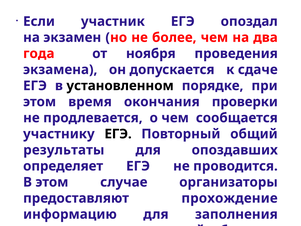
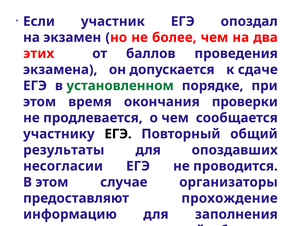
года: года -> этих
ноября: ноября -> баллов
установленном colour: black -> green
определяет: определяет -> несогласии
